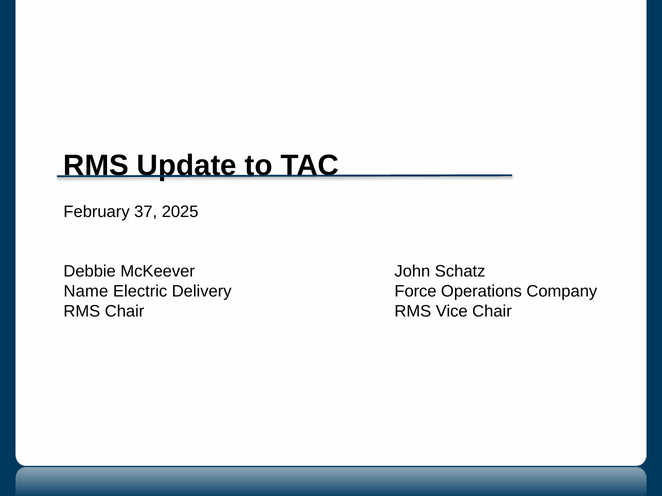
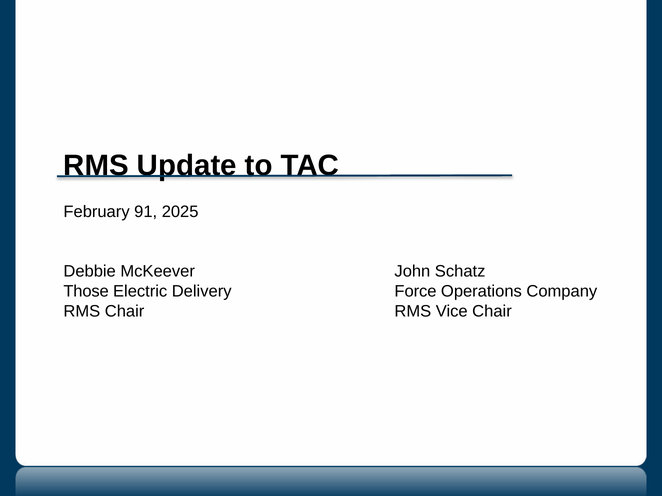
37: 37 -> 91
Name: Name -> Those
